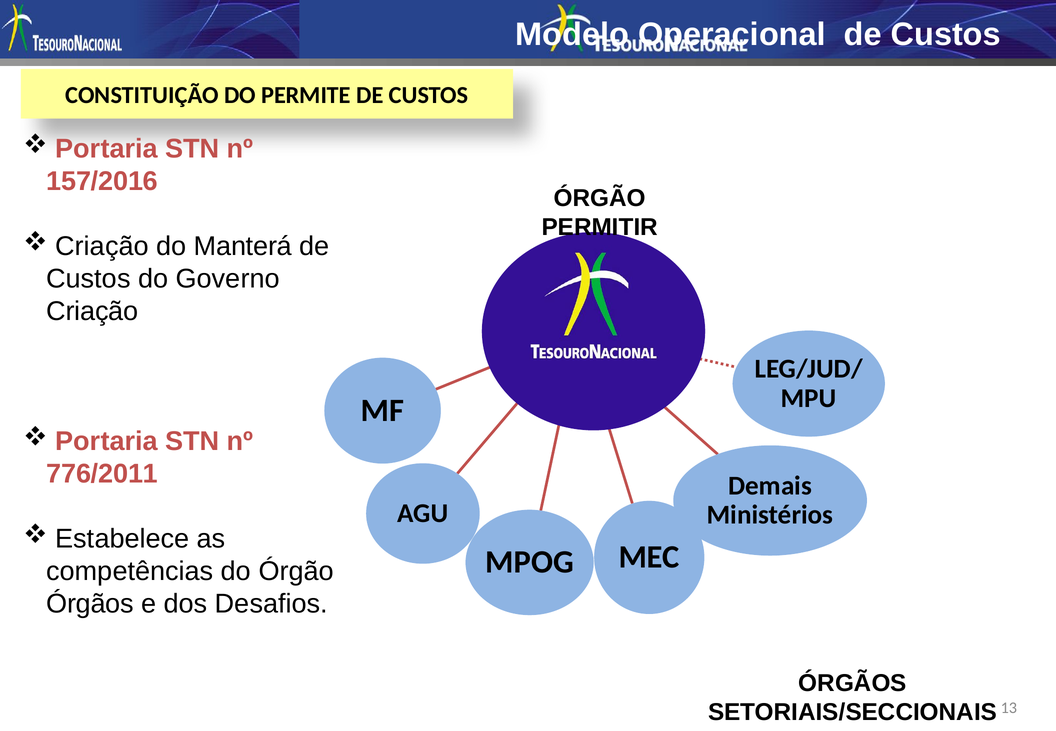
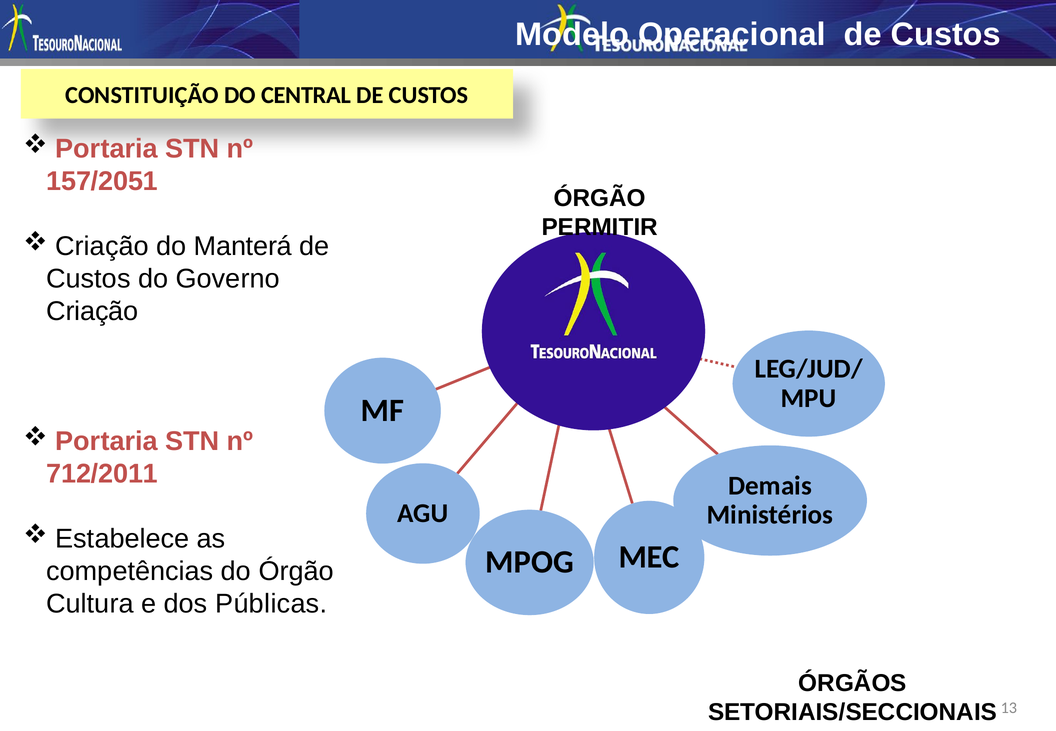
PERMITE: PERMITE -> CENTRAL
157/2016: 157/2016 -> 157/2051
776/2011: 776/2011 -> 712/2011
Órgãos at (90, 604): Órgãos -> Cultura
Desafios: Desafios -> Públicas
